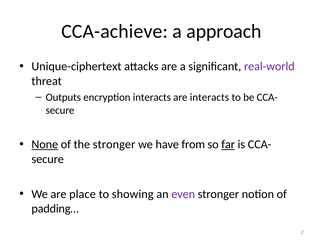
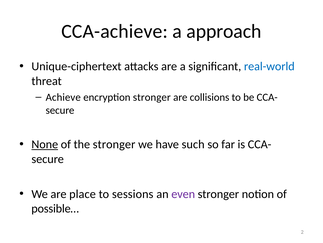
real-world colour: purple -> blue
Outputs: Outputs -> Achieve
encryption interacts: interacts -> stronger
are interacts: interacts -> collisions
from: from -> such
far underline: present -> none
showing: showing -> sessions
padding…: padding… -> possible…
